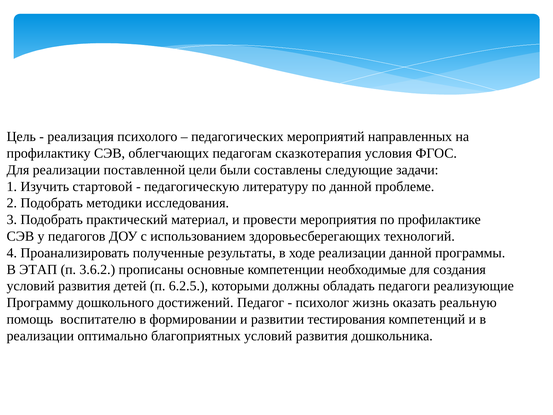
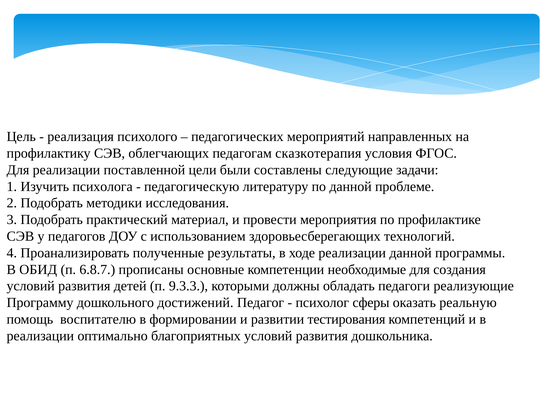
стартовой: стартовой -> психолога
ЭТАП: ЭТАП -> ОБИД
3.6.2: 3.6.2 -> 6.8.7
6.2.5: 6.2.5 -> 9.3.3
жизнь: жизнь -> сферы
